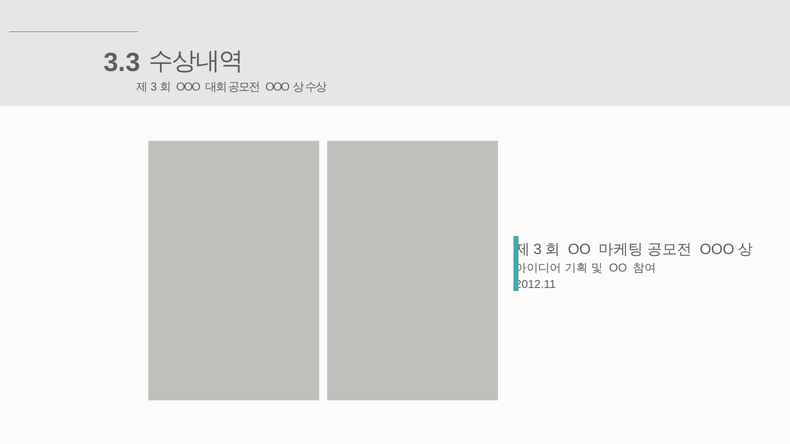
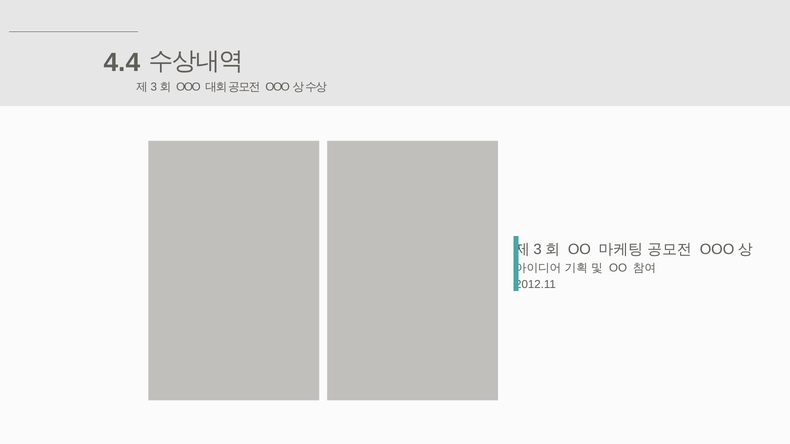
3.3: 3.3 -> 4.4
